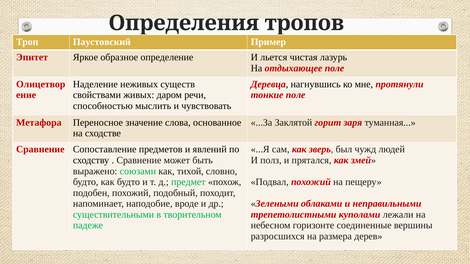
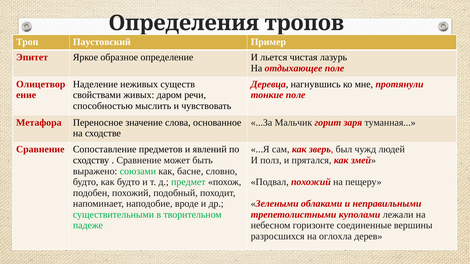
Заклятой: Заклятой -> Мальчик
тихой: тихой -> басне
размера: размера -> оглохла
